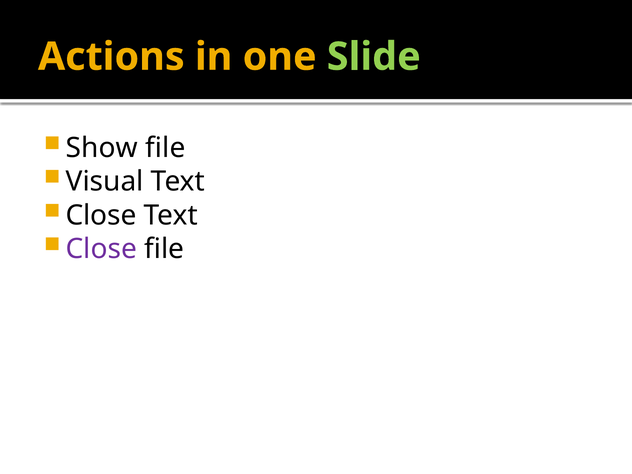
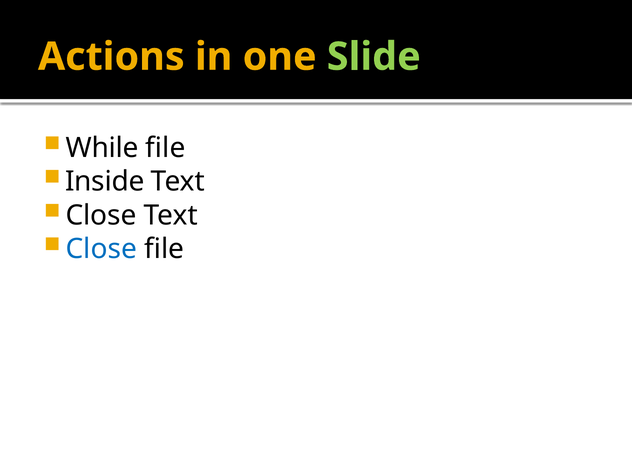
Show: Show -> While
Visual: Visual -> Inside
Close at (101, 249) colour: purple -> blue
